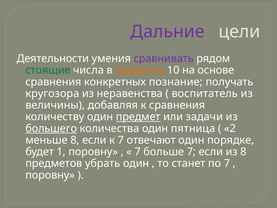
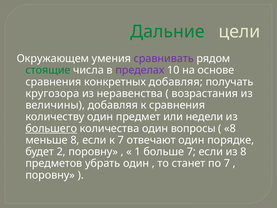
Дальние colour: purple -> green
Деятельности: Деятельности -> Окружающем
пределах colour: orange -> purple
конкретных познание: познание -> добавляя
воспитатель: воспитатель -> возрастания
предмет underline: present -> none
задачи: задачи -> недели
пятница: пятница -> вопросы
2 at (230, 128): 2 -> 8
1: 1 -> 2
7 at (138, 152): 7 -> 1
